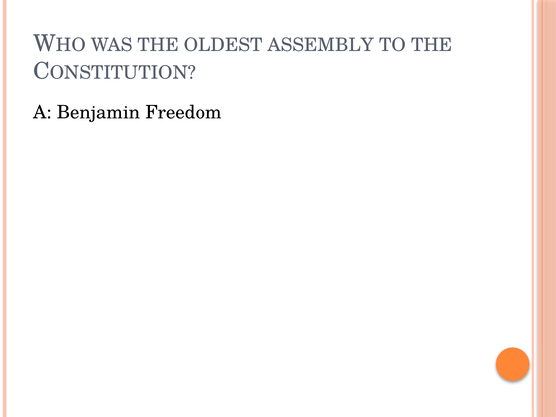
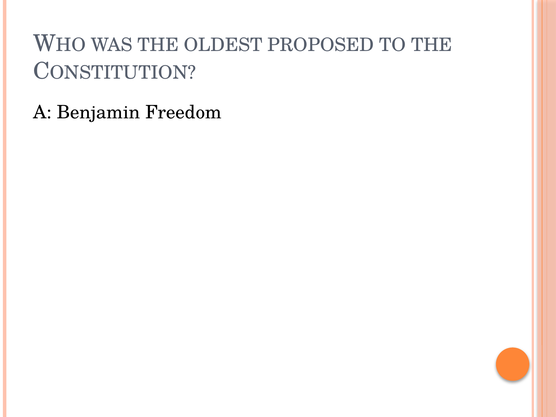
ASSEMBLY: ASSEMBLY -> PROPOSED
